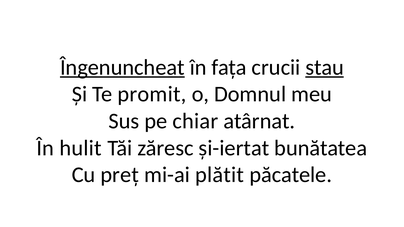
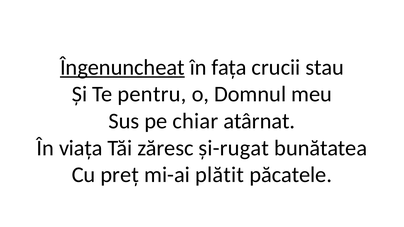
stau underline: present -> none
promit: promit -> pentru
hulit: hulit -> viața
și-iertat: și-iertat -> și-rugat
